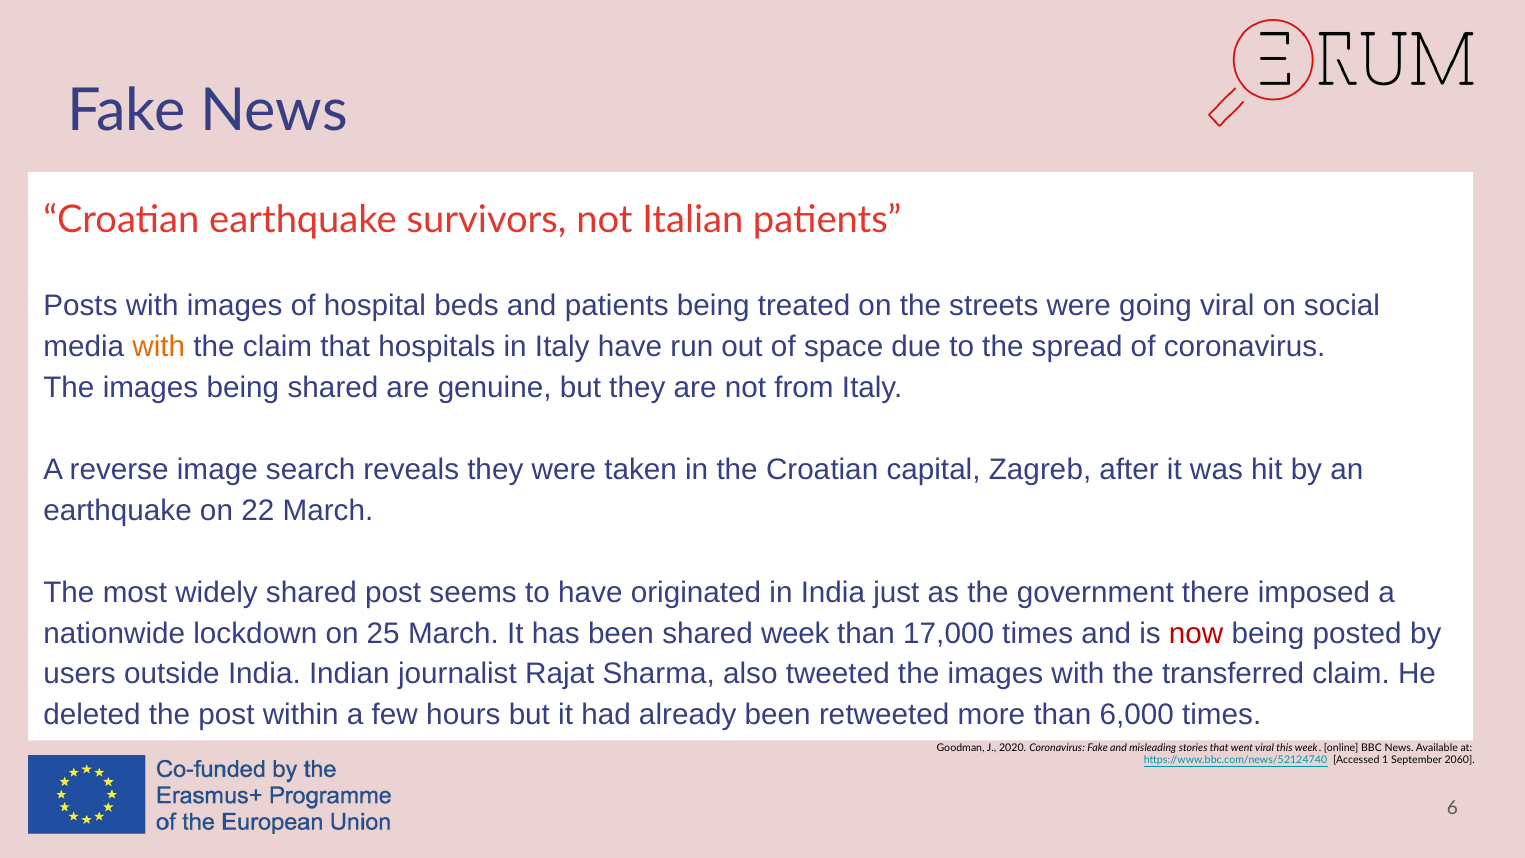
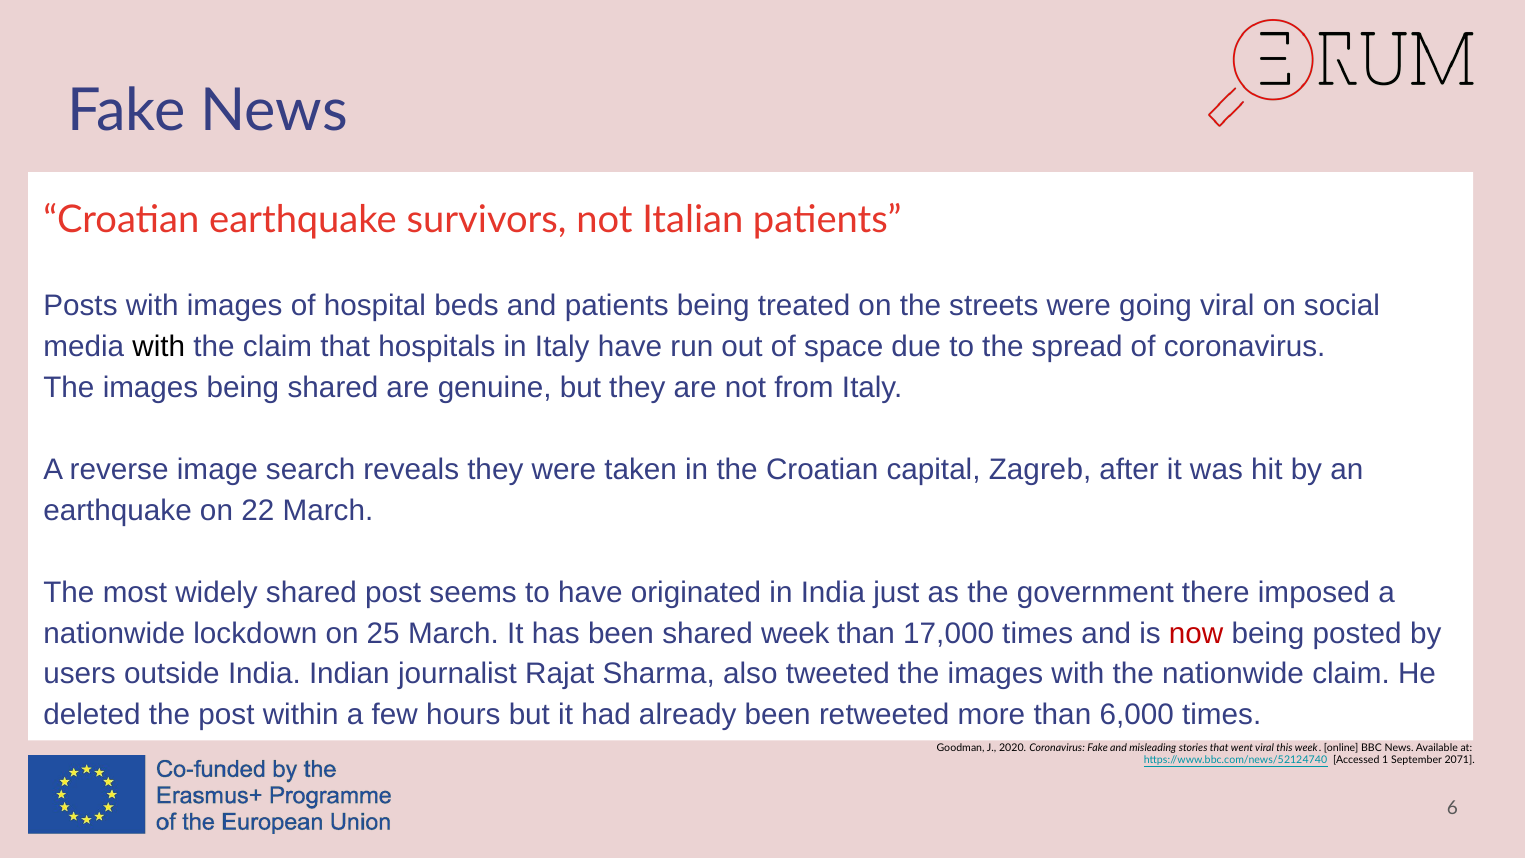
with at (159, 347) colour: orange -> black
the transferred: transferred -> nationwide
2060: 2060 -> 2071
